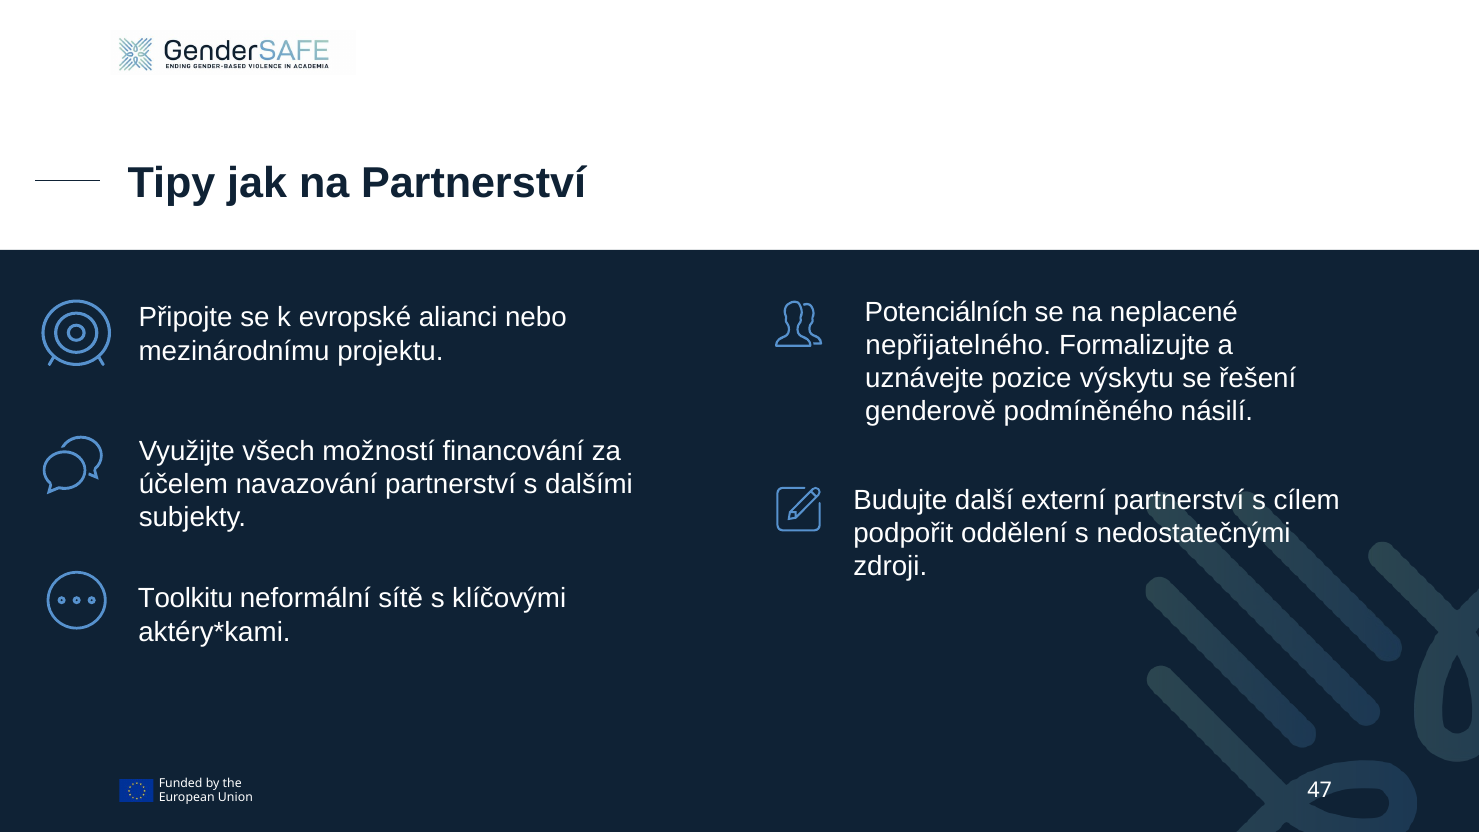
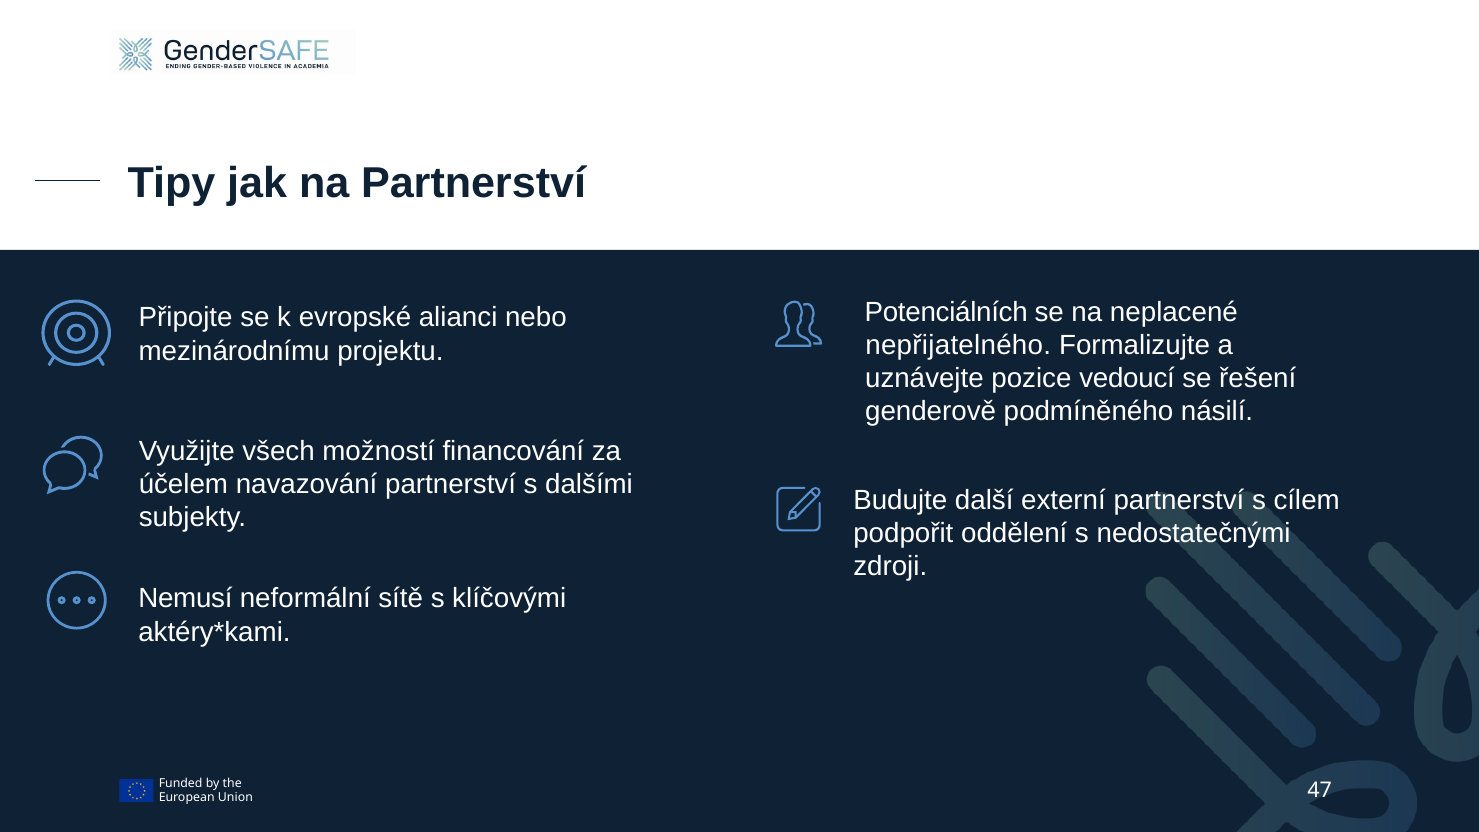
výskytu: výskytu -> vedoucí
Toolkitu: Toolkitu -> Nemusí
